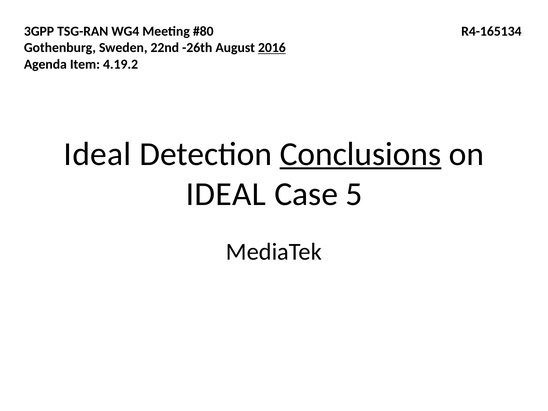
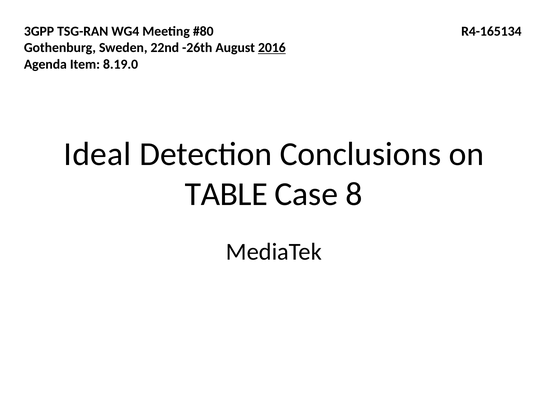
4.19.2: 4.19.2 -> 8.19.0
Conclusions underline: present -> none
IDEAL at (226, 194): IDEAL -> TABLE
5: 5 -> 8
